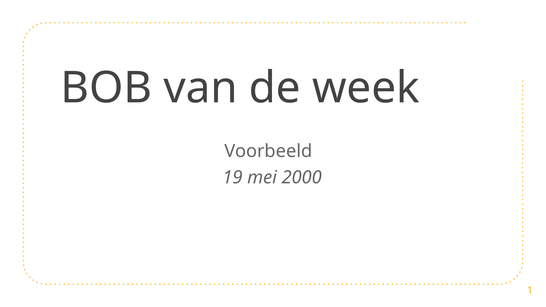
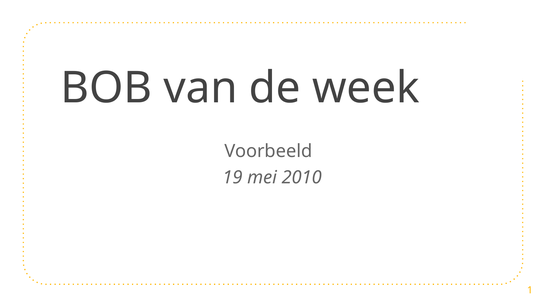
2000: 2000 -> 2010
